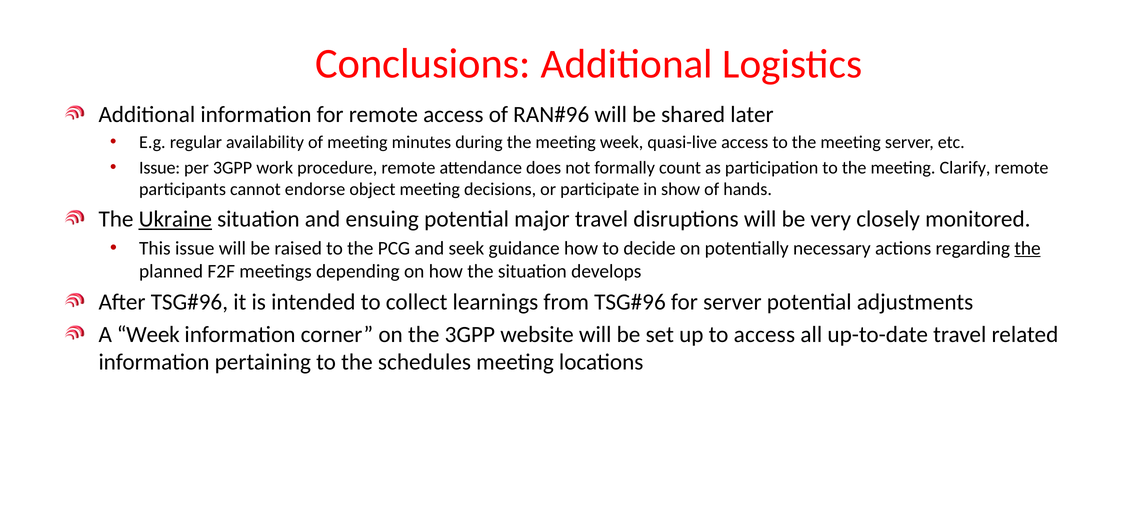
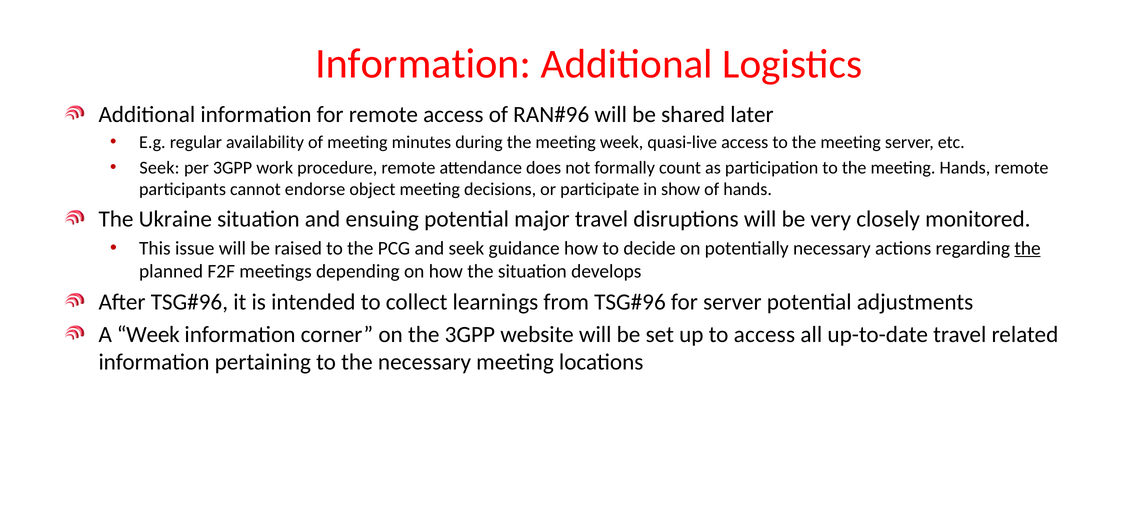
Conclusions at (423, 64): Conclusions -> Information
Issue at (160, 168): Issue -> Seek
meeting Clarify: Clarify -> Hands
Ukraine underline: present -> none
the schedules: schedules -> necessary
